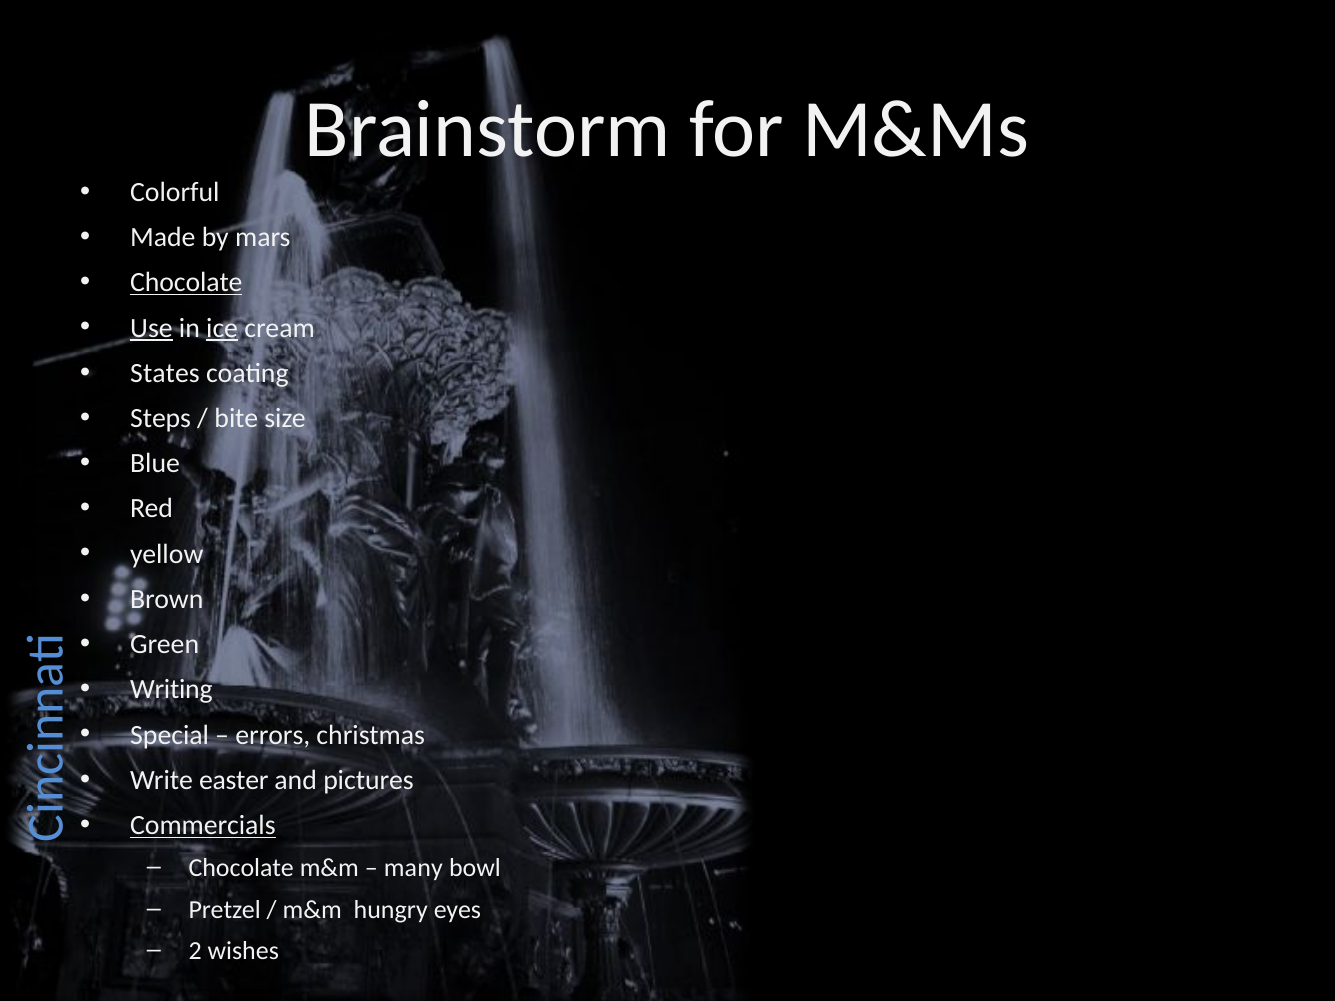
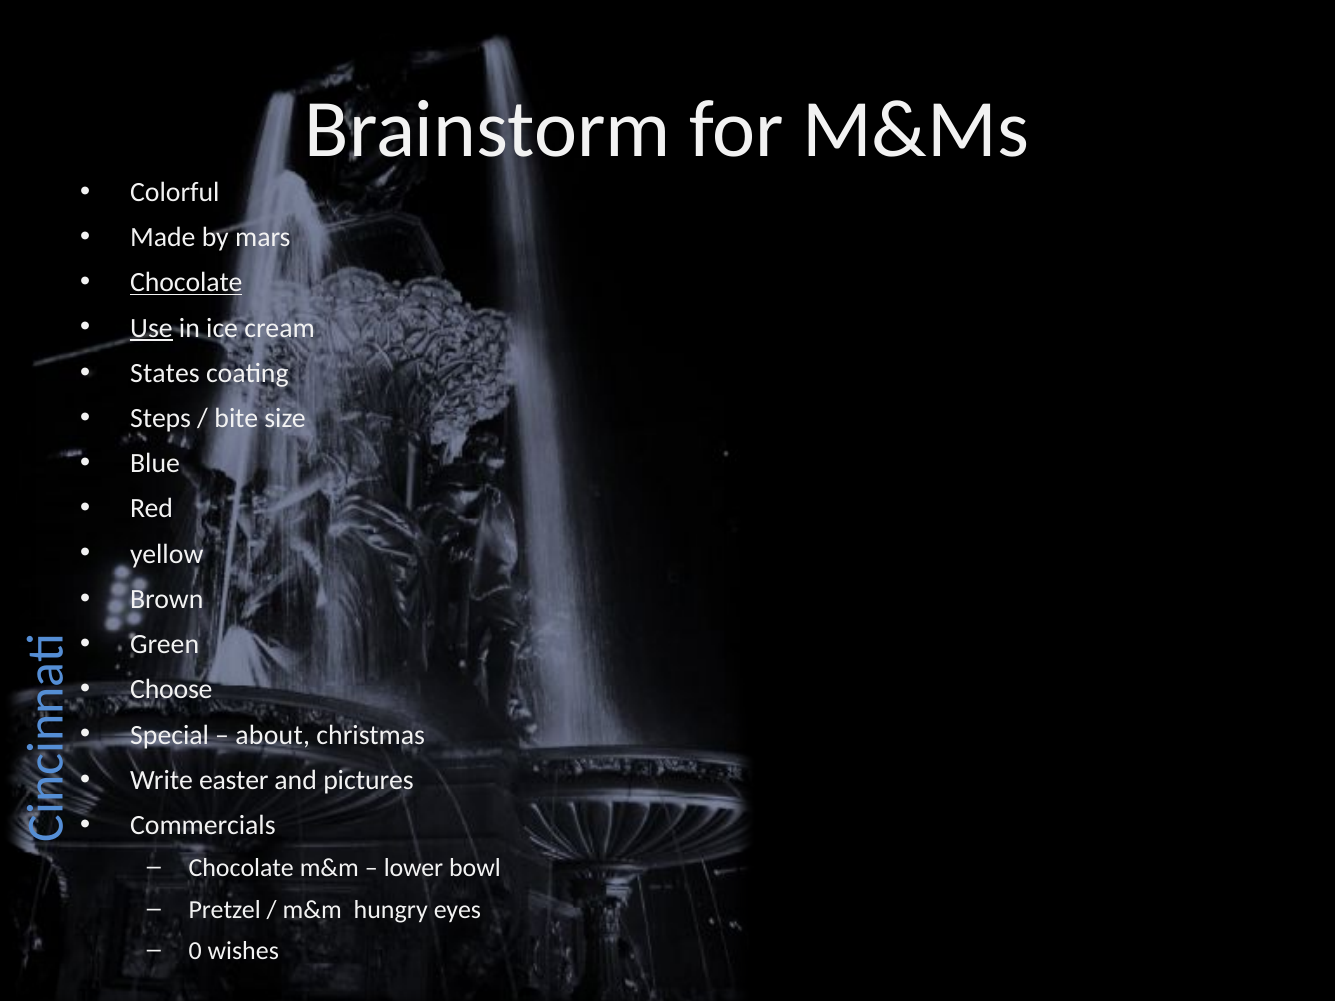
ice underline: present -> none
Writing: Writing -> Choose
errors: errors -> about
Commercials underline: present -> none
many: many -> lower
2: 2 -> 0
